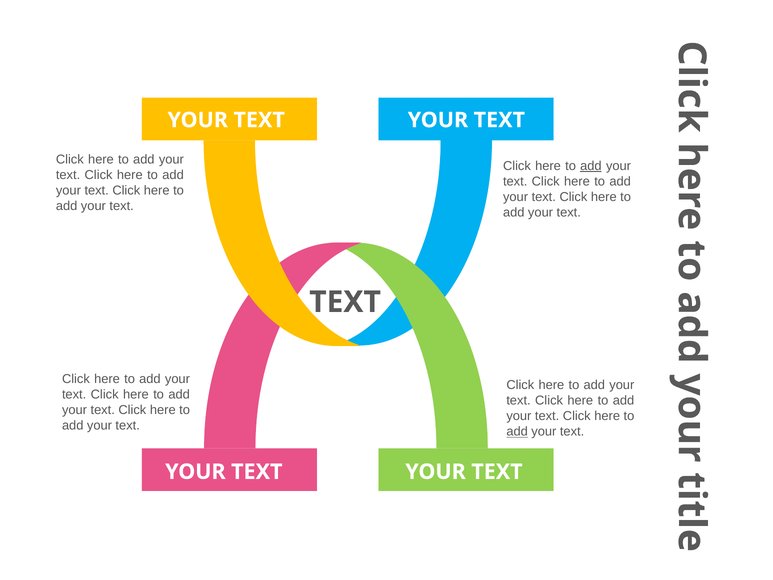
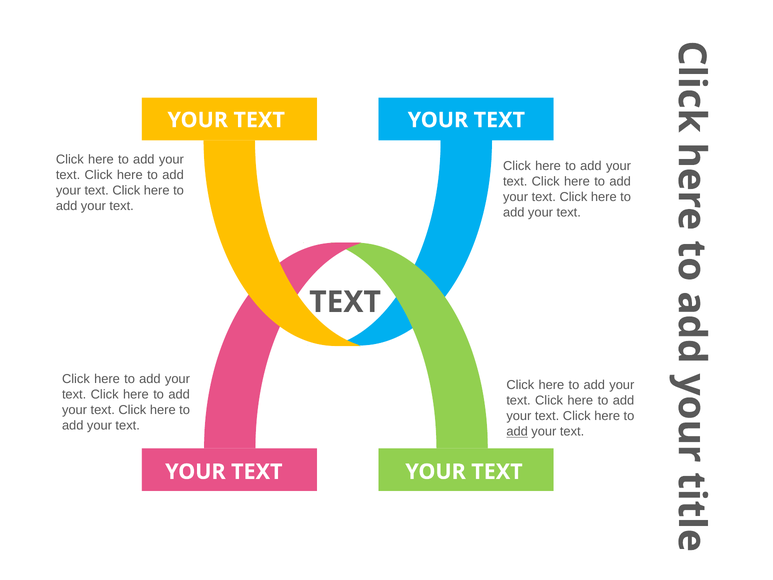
add at (591, 166) underline: present -> none
